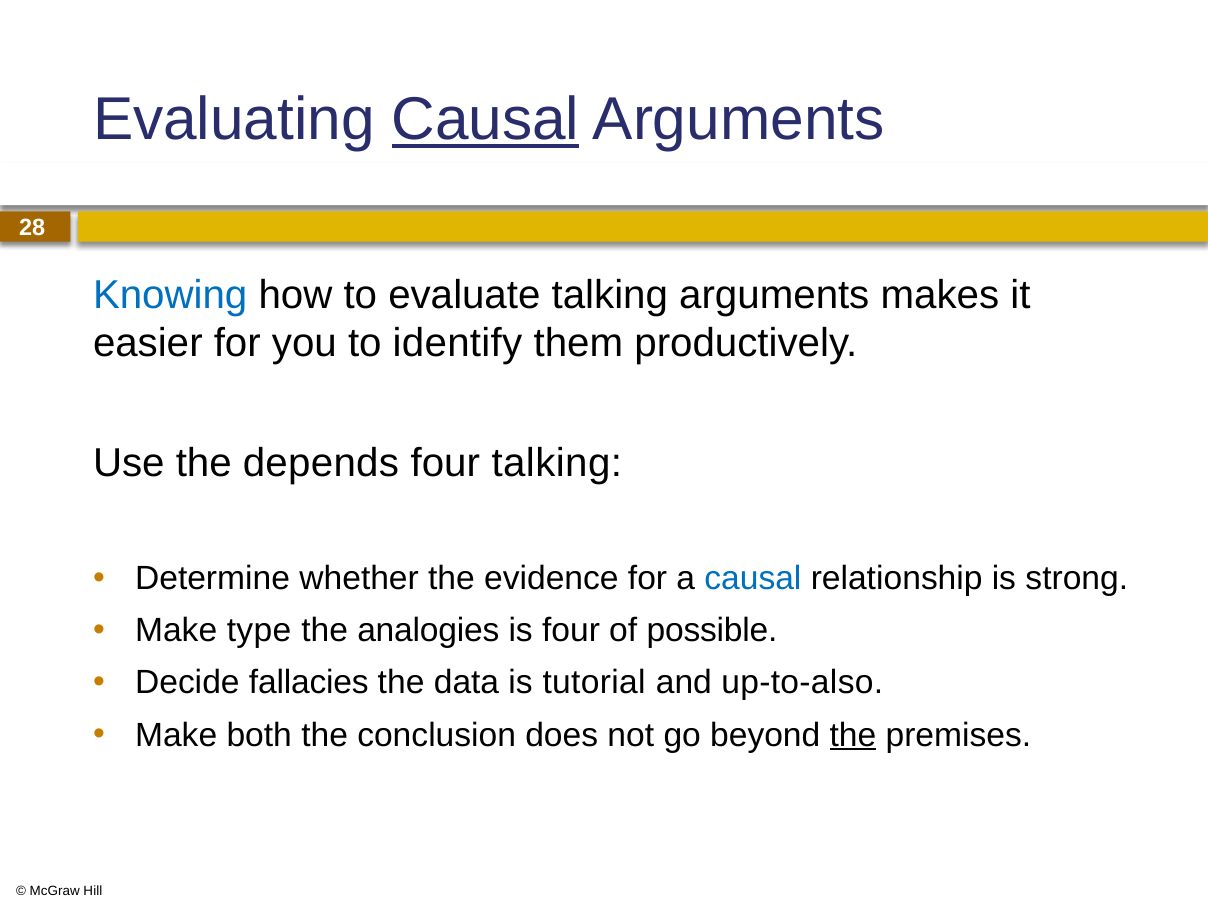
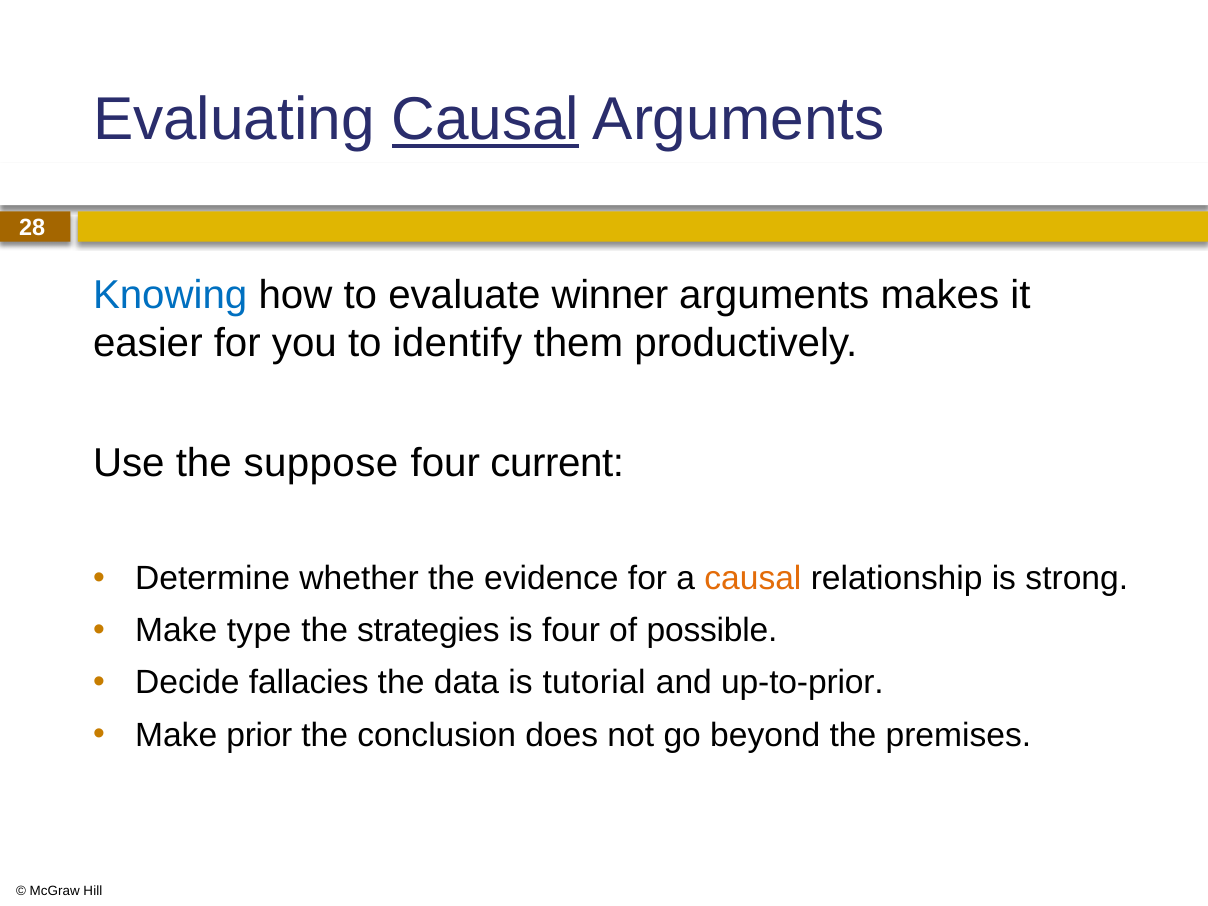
evaluate talking: talking -> winner
depends: depends -> suppose
four talking: talking -> current
causal at (753, 579) colour: blue -> orange
analogies: analogies -> strategies
up-to-also: up-to-also -> up-to-prior
both: both -> prior
the at (853, 735) underline: present -> none
